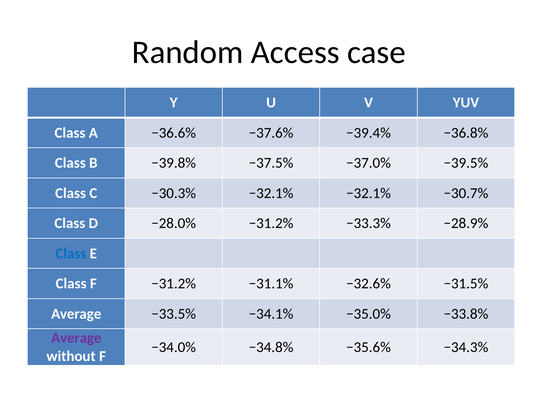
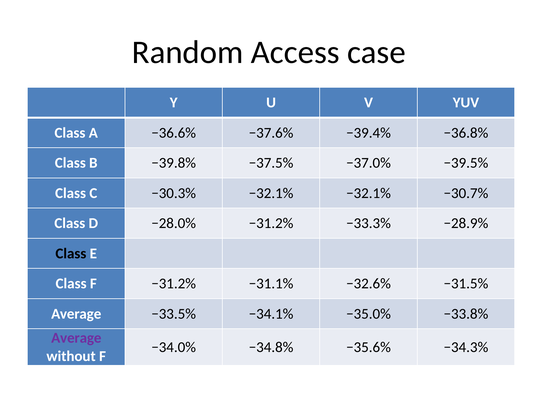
Class at (71, 253) colour: blue -> black
